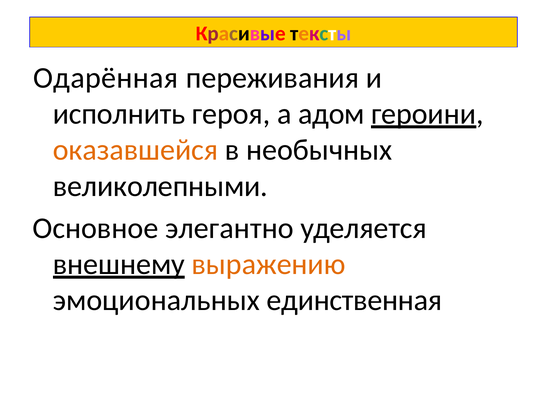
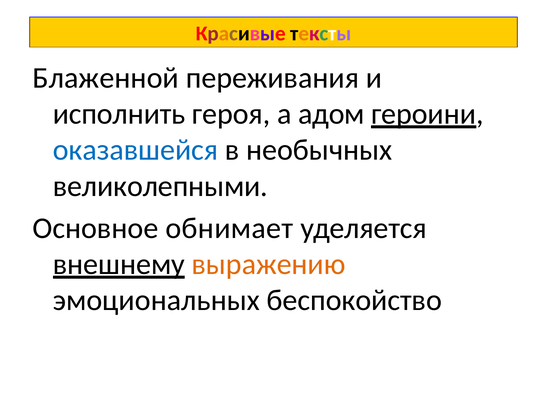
Одарённая: Одарённая -> Блаженной
оказавшейся colour: orange -> blue
элегантно: элегантно -> обнимает
единственная: единственная -> беспокойство
